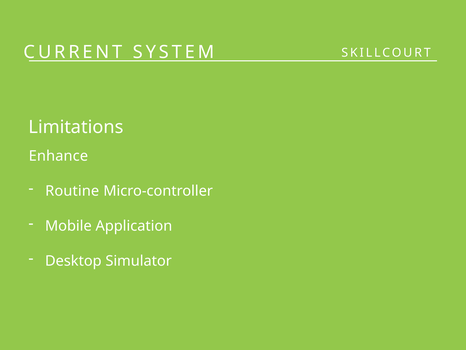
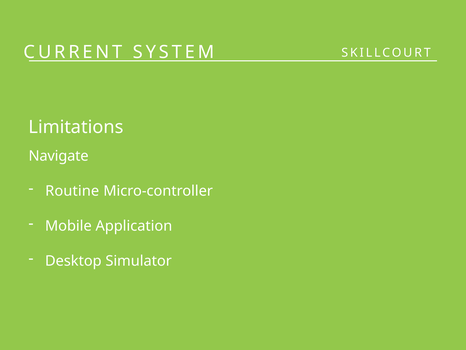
Enhance: Enhance -> Navigate
